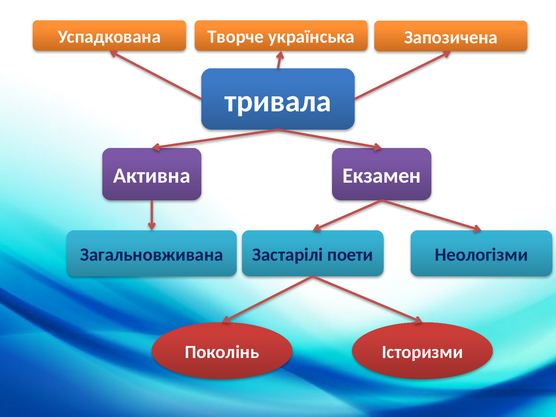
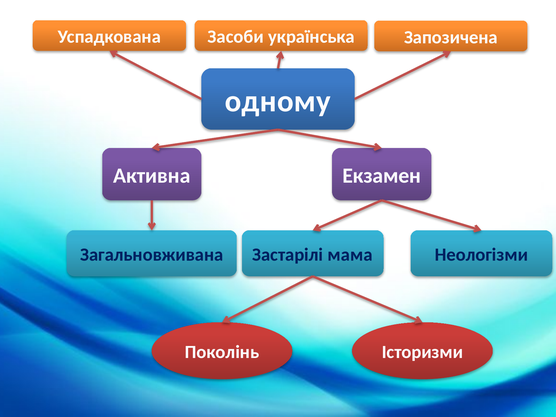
Творче: Творче -> Засоби
тривала: тривала -> одному
поети: поети -> мама
